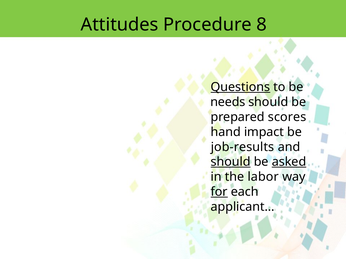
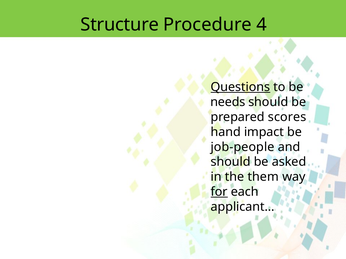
Attitudes: Attitudes -> Structure
8: 8 -> 4
job-results: job-results -> job-people
should at (231, 162) underline: present -> none
asked underline: present -> none
labor: labor -> them
